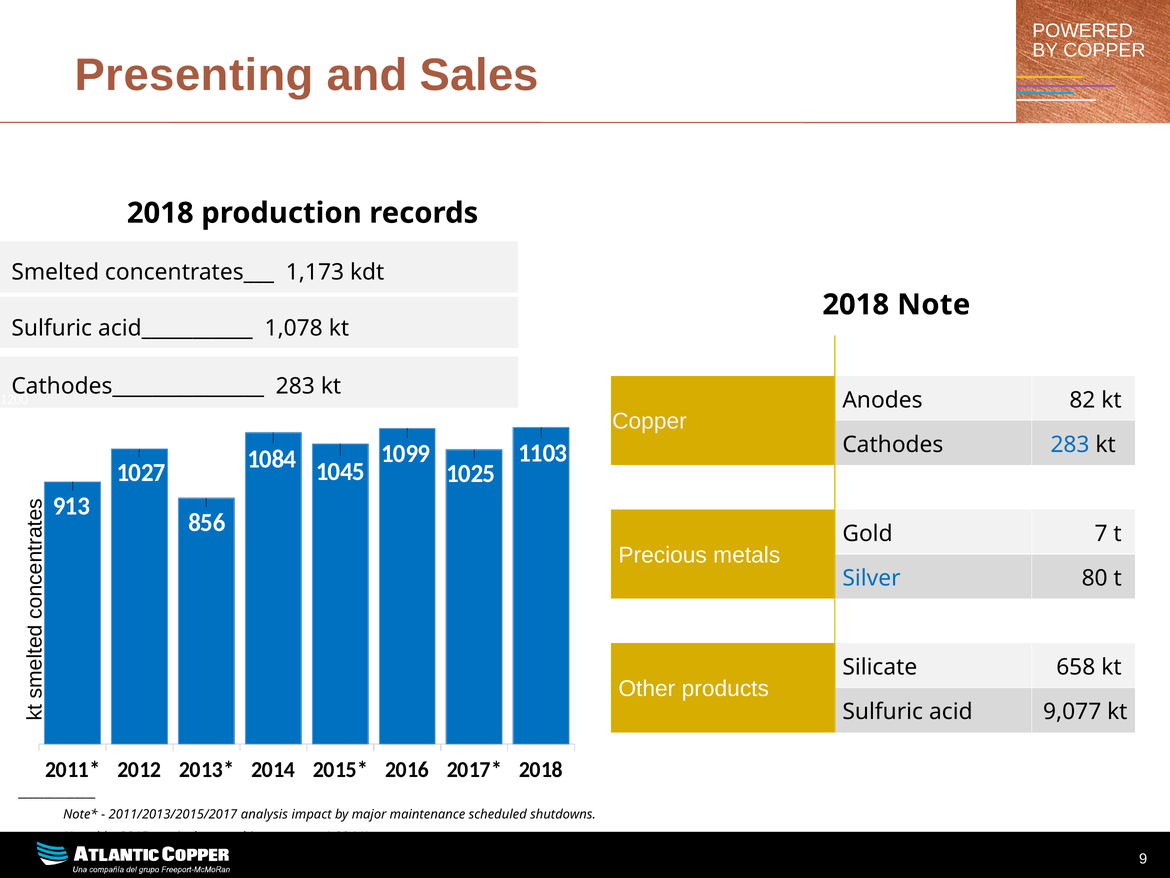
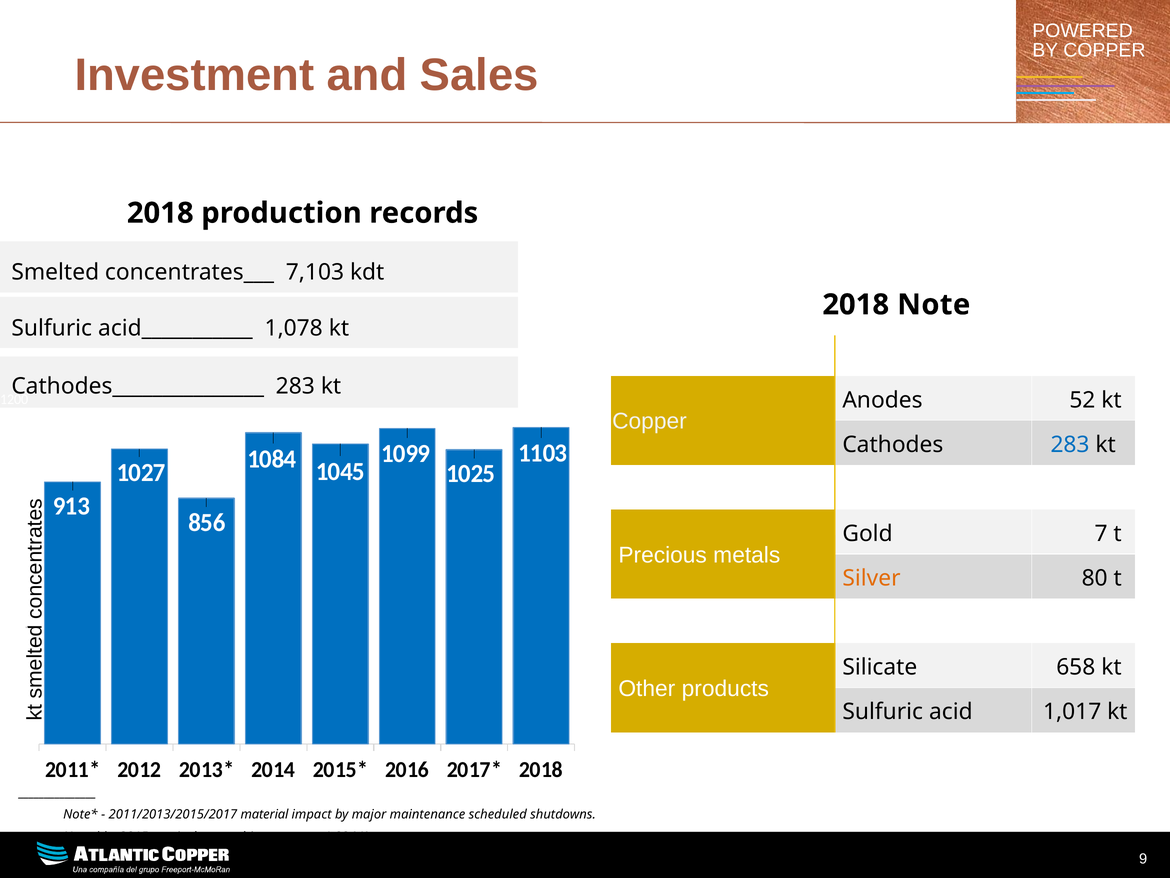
Presenting: Presenting -> Investment
1,173: 1,173 -> 7,103
82: 82 -> 52
Silver colour: blue -> orange
9,077: 9,077 -> 1,017
analysis: analysis -> material
